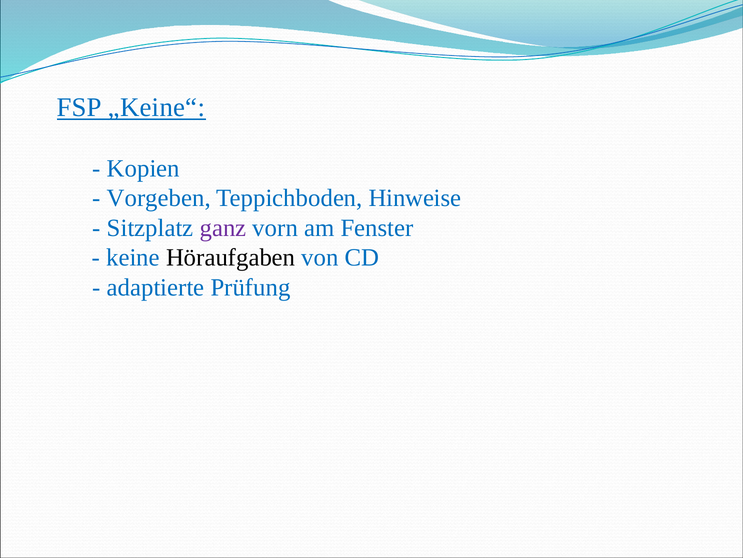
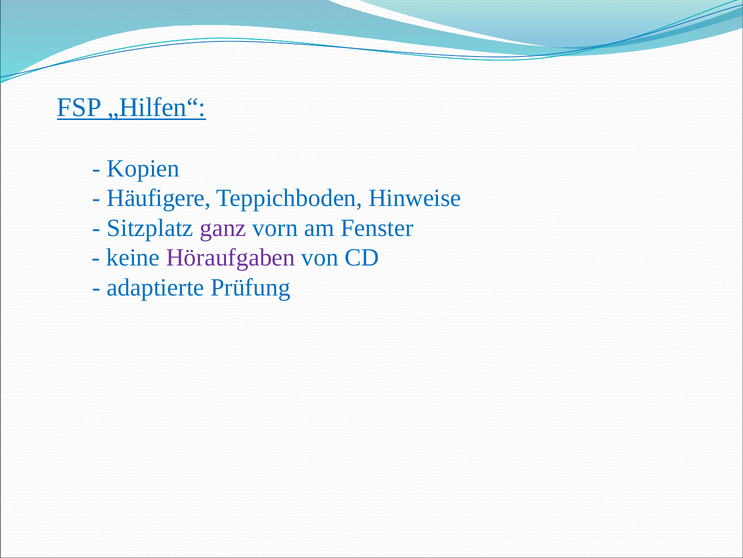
„Keine“: „Keine“ -> „Hilfen“
Vorgeben: Vorgeben -> Häufigere
Höraufgaben colour: black -> purple
